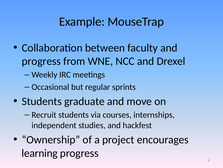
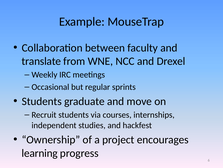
progress at (41, 61): progress -> translate
